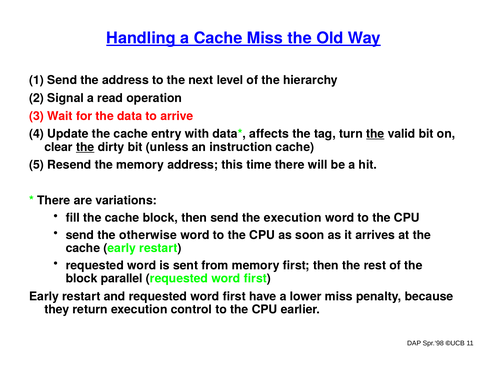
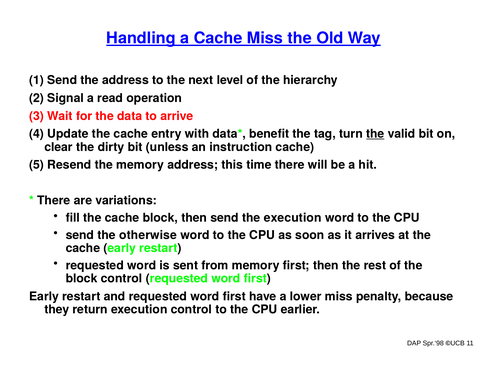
affects: affects -> benefit
the at (85, 147) underline: present -> none
block parallel: parallel -> control
